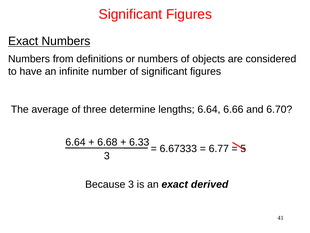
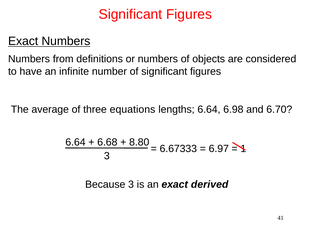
determine: determine -> equations
6.66: 6.66 -> 6.98
6.33: 6.33 -> 8.80
6.77: 6.77 -> 6.97
5: 5 -> 1
